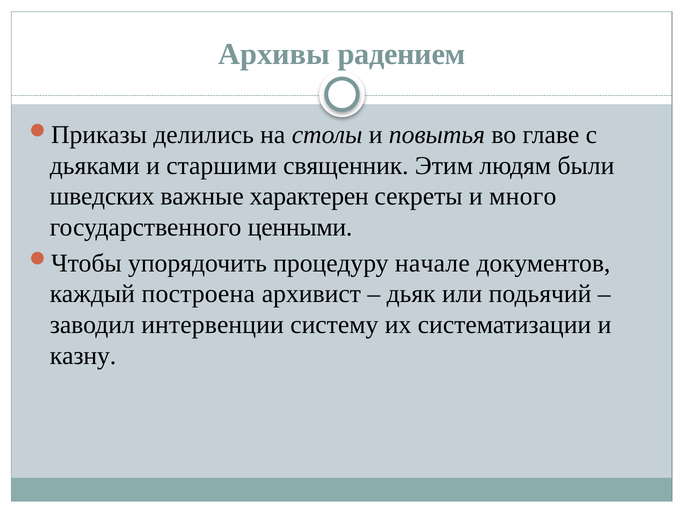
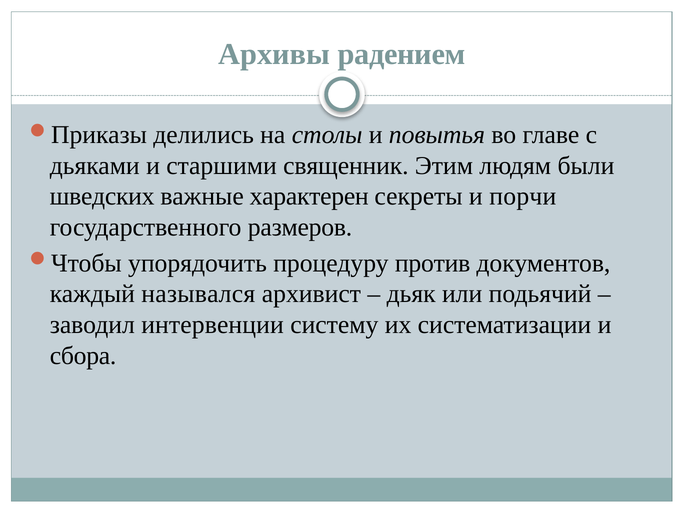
много: много -> порчи
ценными: ценными -> размеров
начале: начале -> против
построена: построена -> назывался
казну: казну -> сбора
